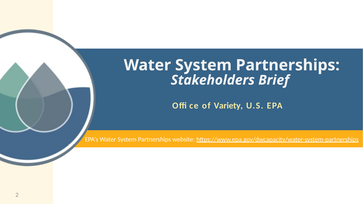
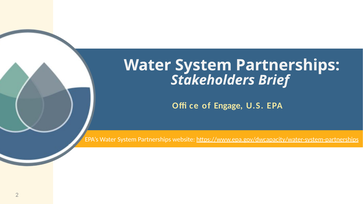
Variety: Variety -> Engage
